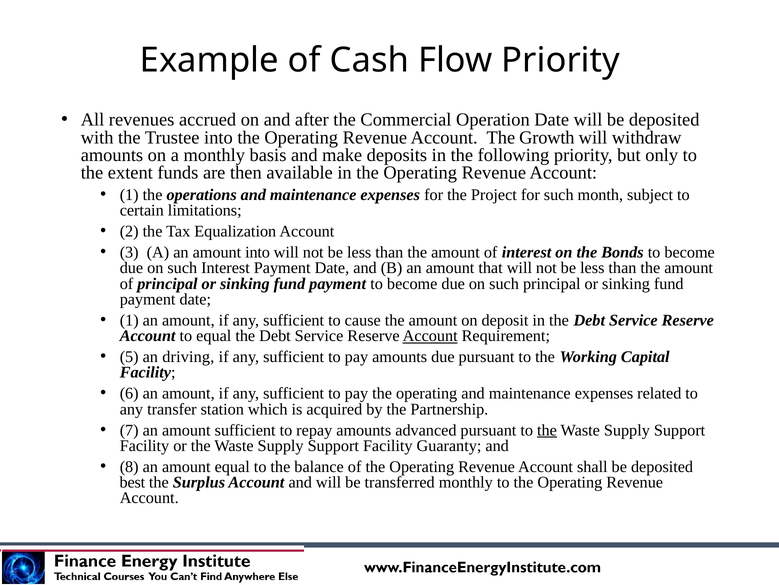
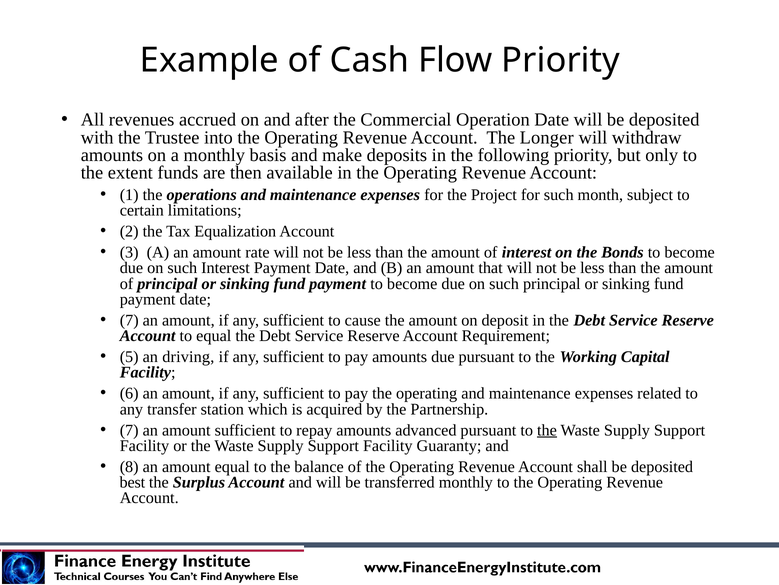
Growth: Growth -> Longer
amount into: into -> rate
1 at (129, 320): 1 -> 7
Account at (430, 336) underline: present -> none
